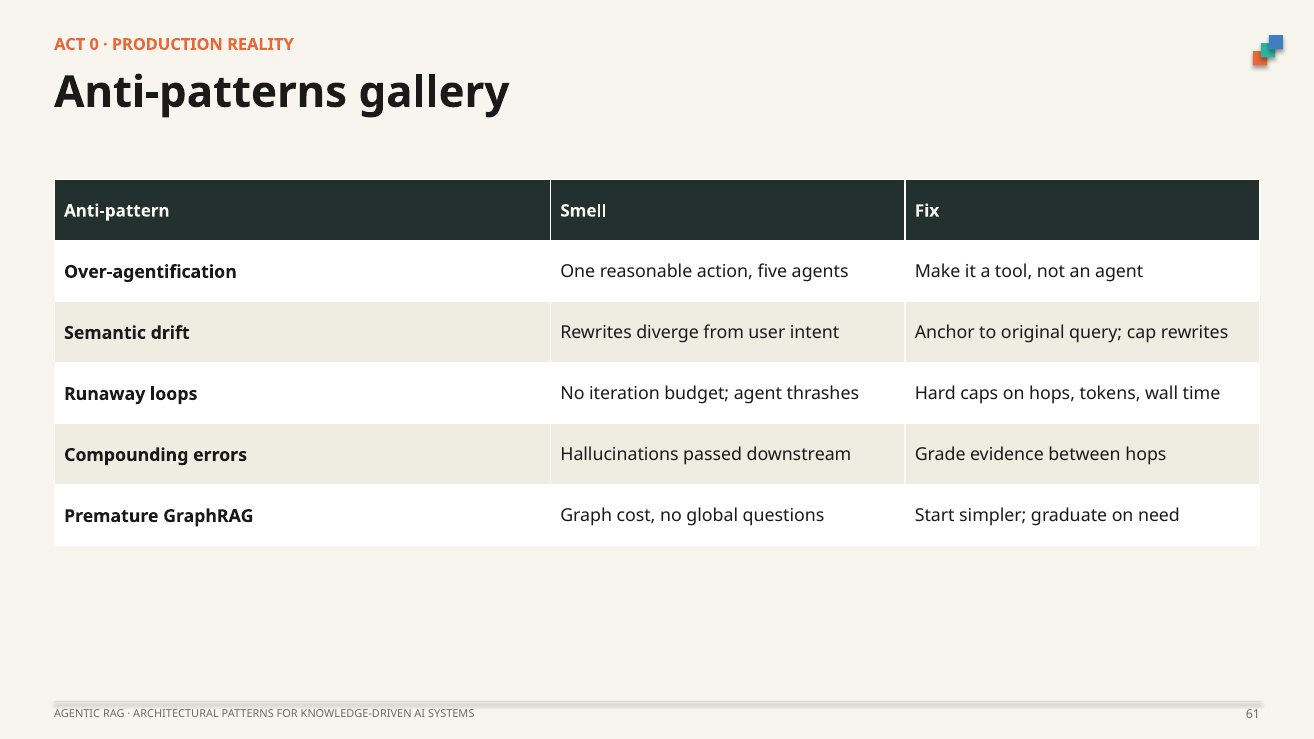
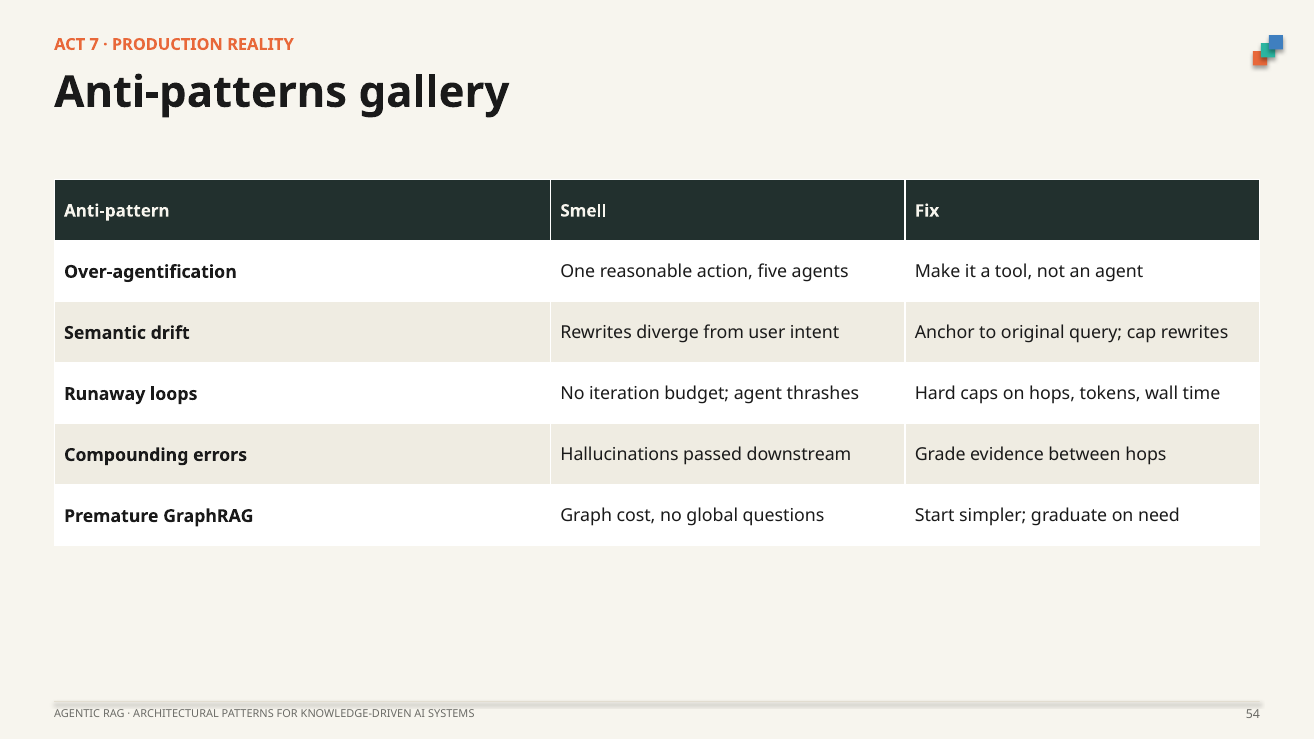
0: 0 -> 7
61: 61 -> 54
